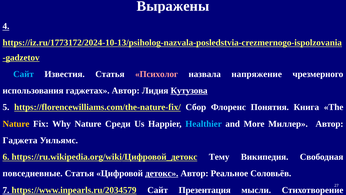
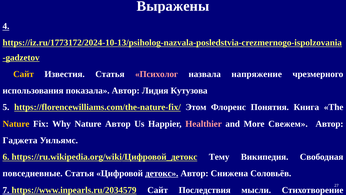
Сайт at (24, 74) colour: light blue -> yellow
гаджетах: гаджетах -> показала
Кутузова underline: present -> none
Сбор: Сбор -> Этом
Nature Среди: Среди -> Автор
Healthier colour: light blue -> pink
Миллер: Миллер -> Свежем
Реальное: Реальное -> Снижена
Презентация: Презентация -> Последствия
